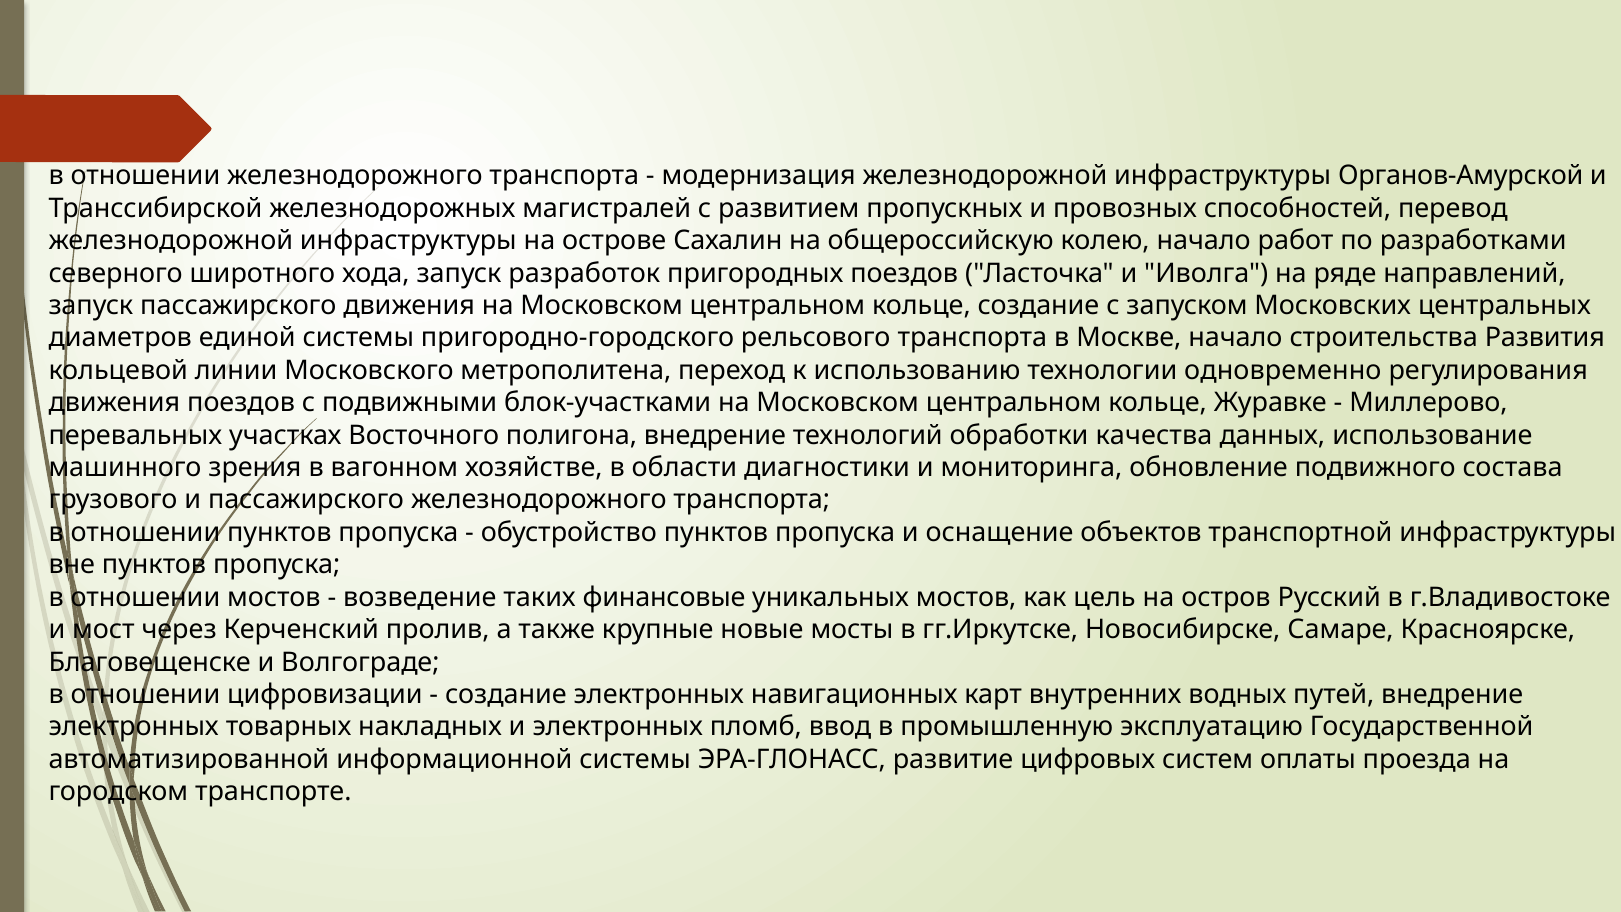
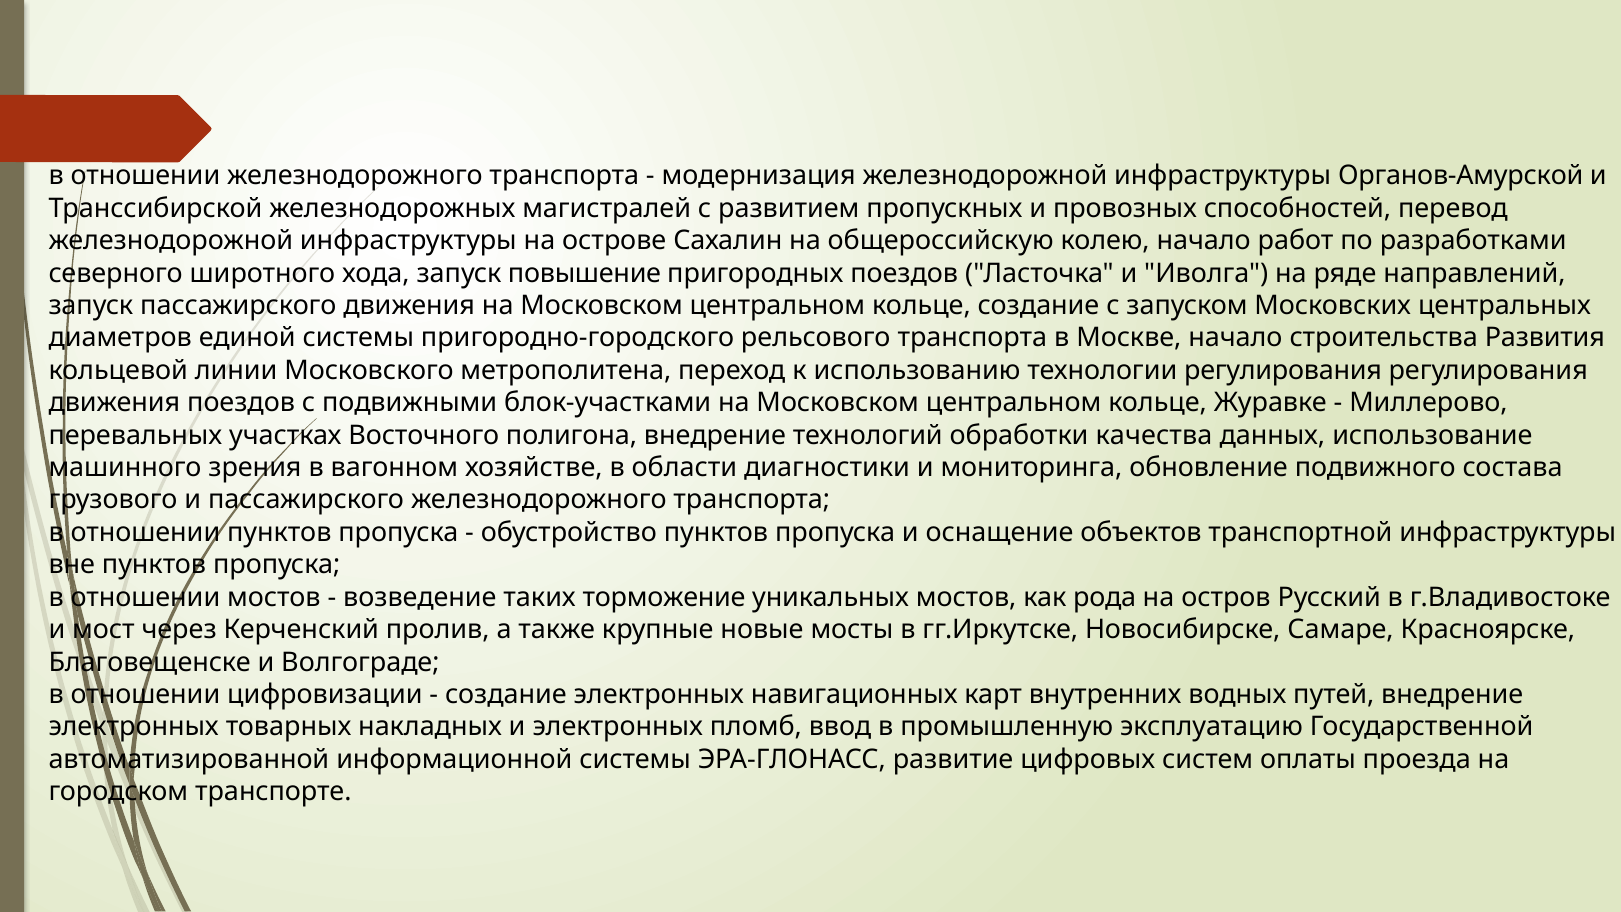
разработок: разработок -> повышение
технологии одновременно: одновременно -> регулирования
финансовые: финансовые -> торможение
цель: цель -> рода
